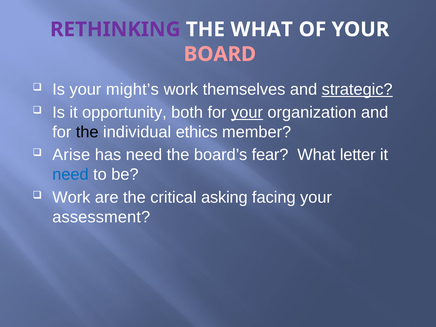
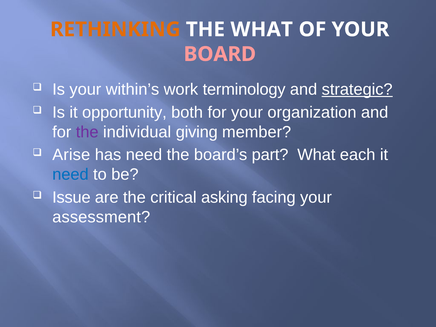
RETHINKING colour: purple -> orange
might’s: might’s -> within’s
themselves: themselves -> terminology
your at (247, 112) underline: present -> none
the at (87, 132) colour: black -> purple
ethics: ethics -> giving
fear: fear -> part
letter: letter -> each
Work at (71, 197): Work -> Issue
